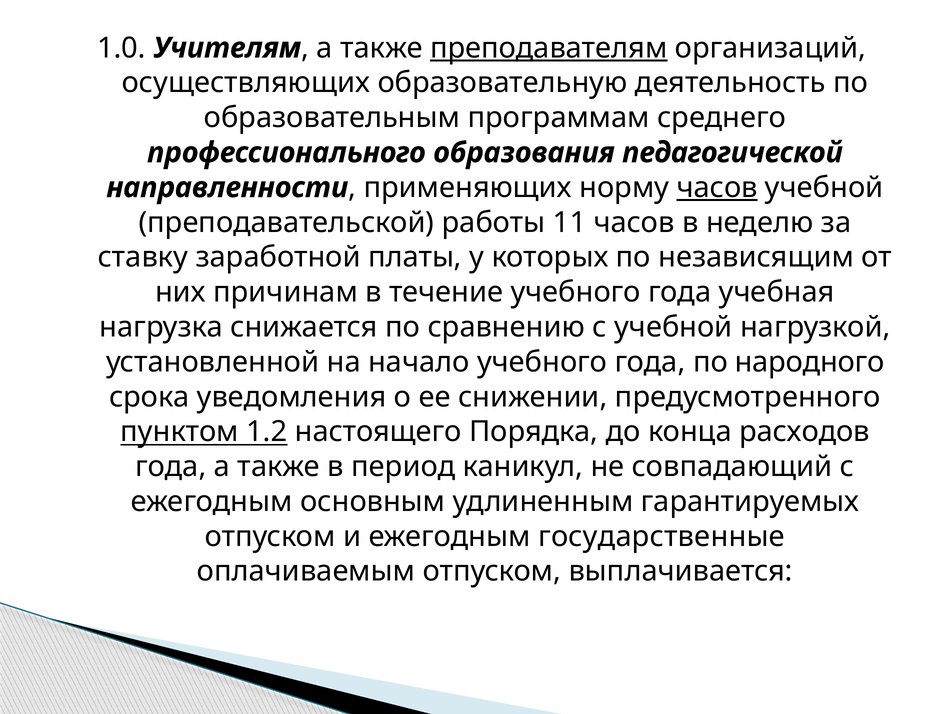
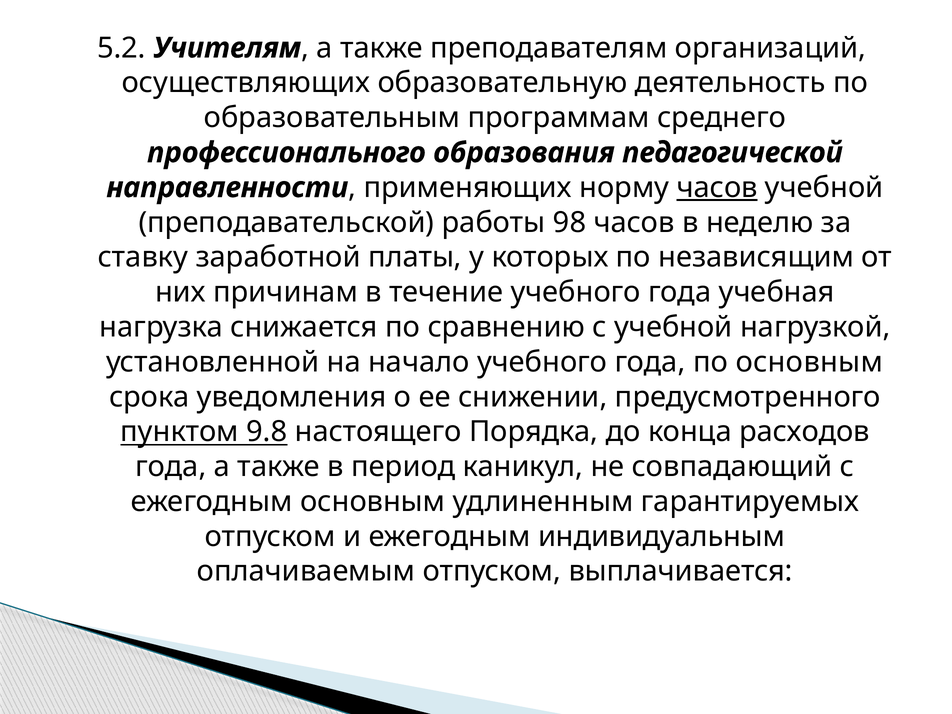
1.0: 1.0 -> 5.2
преподавателям underline: present -> none
11: 11 -> 98
по народного: народного -> основным
1.2: 1.2 -> 9.8
государственные: государственные -> индивидуальным
